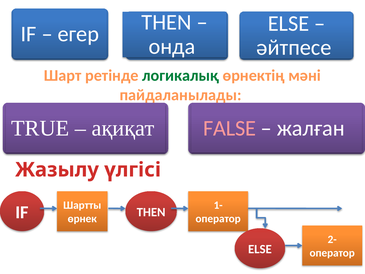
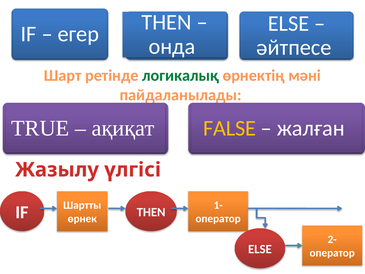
FALSE colour: pink -> yellow
